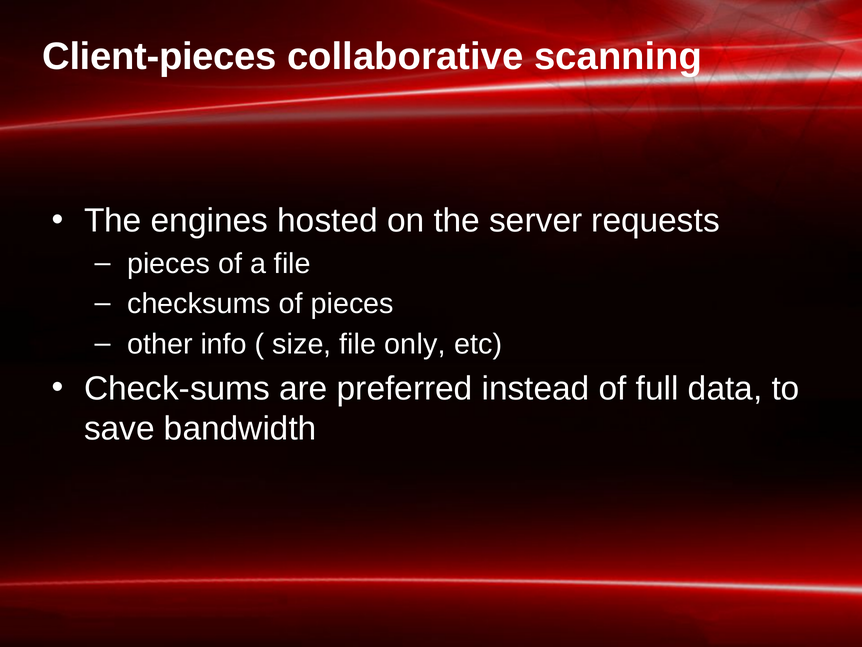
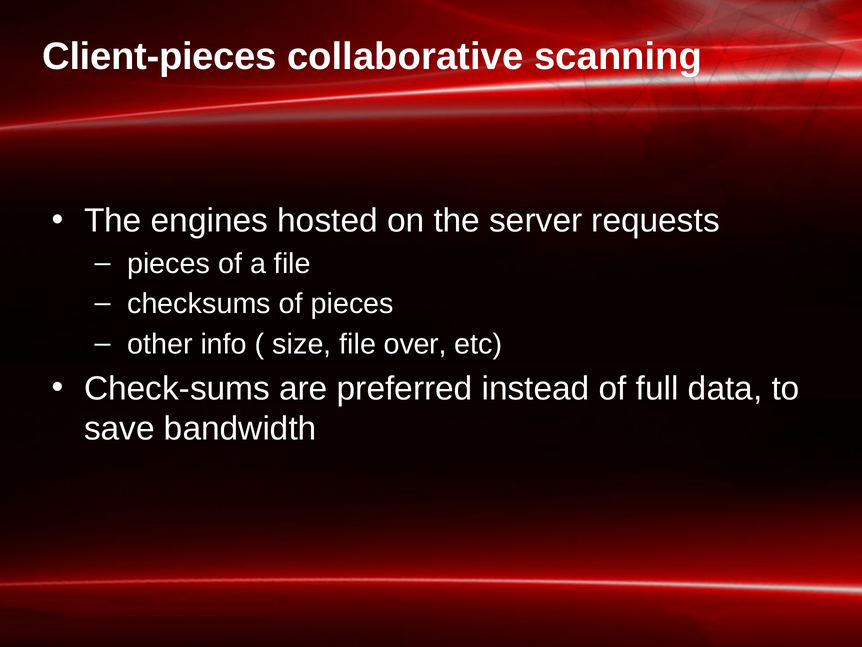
only: only -> over
